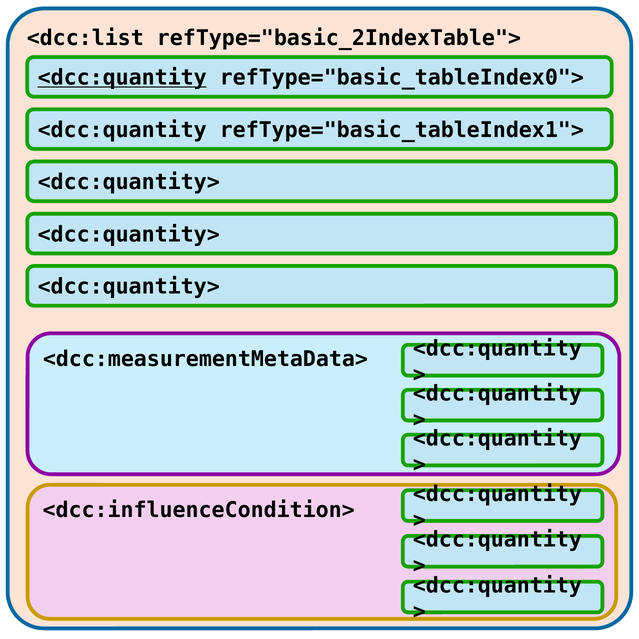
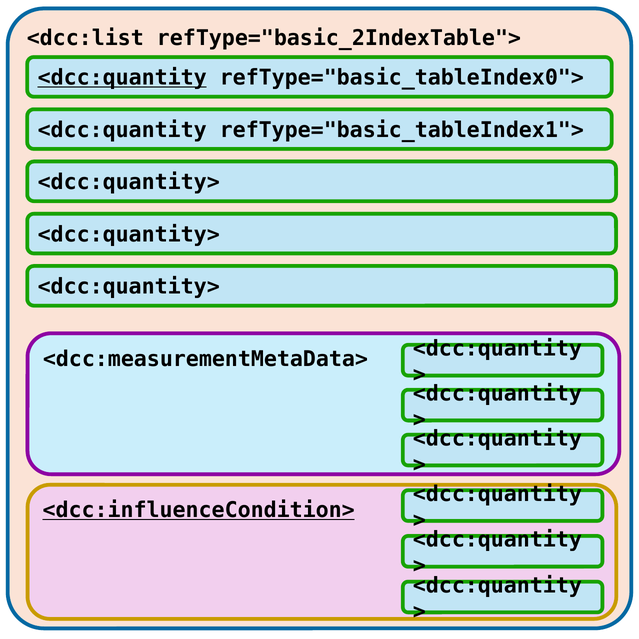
<dcc:influenceCondition> underline: none -> present
